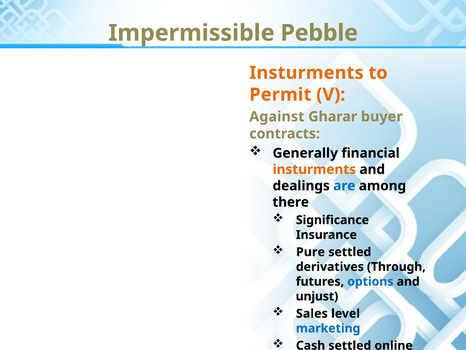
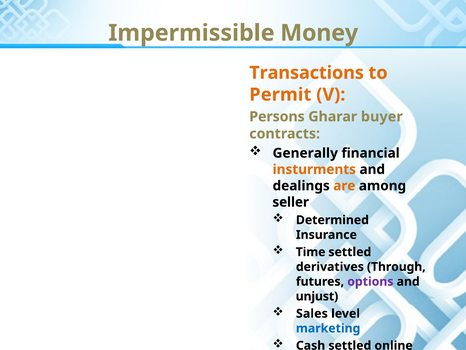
Pebble: Pebble -> Money
Insturments at (306, 73): Insturments -> Transactions
Against: Against -> Persons
are colour: blue -> orange
there: there -> seller
Significance: Significance -> Determined
Pure: Pure -> Time
options colour: blue -> purple
